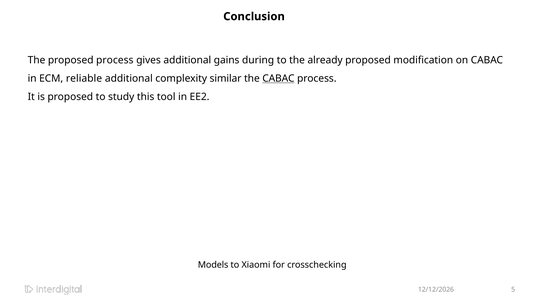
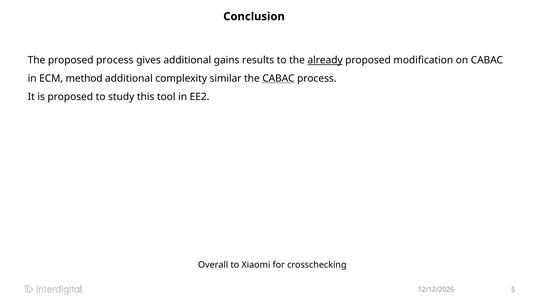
during: during -> results
already underline: none -> present
reliable: reliable -> method
Models: Models -> Overall
